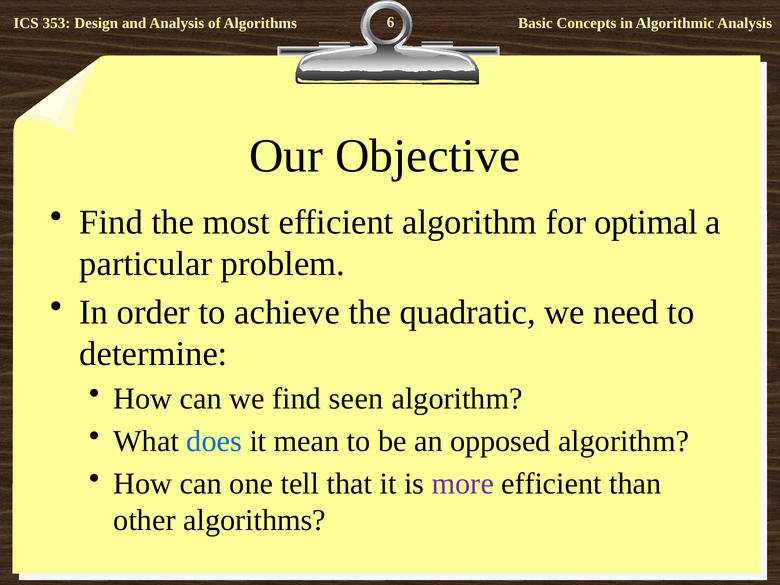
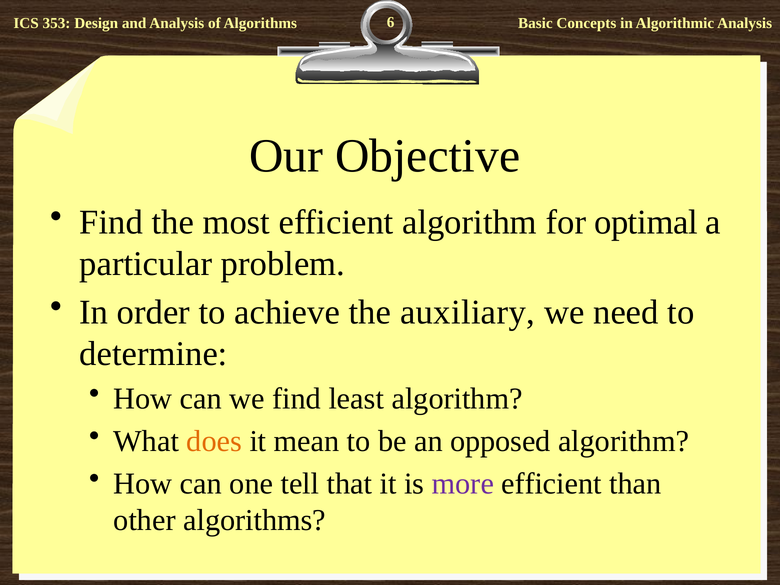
quadratic: quadratic -> auxiliary
seen: seen -> least
does colour: blue -> orange
